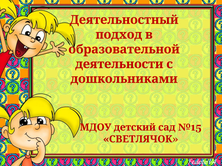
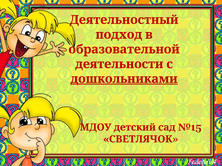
дошкольниками underline: none -> present
